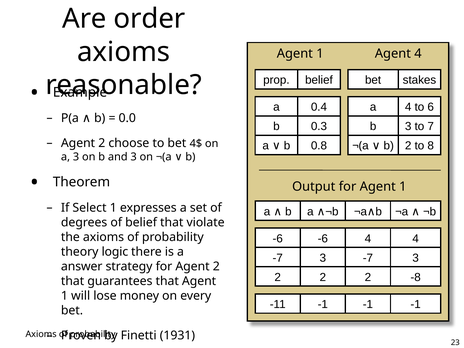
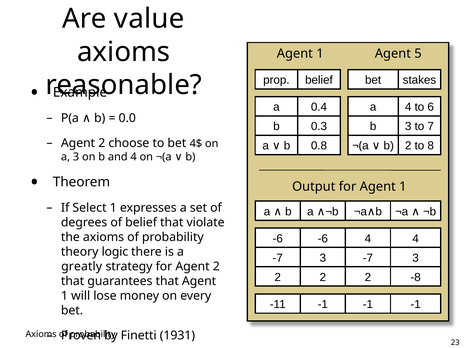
order: order -> value
Agent 4: 4 -> 5
and 3: 3 -> 4
answer: answer -> greatly
